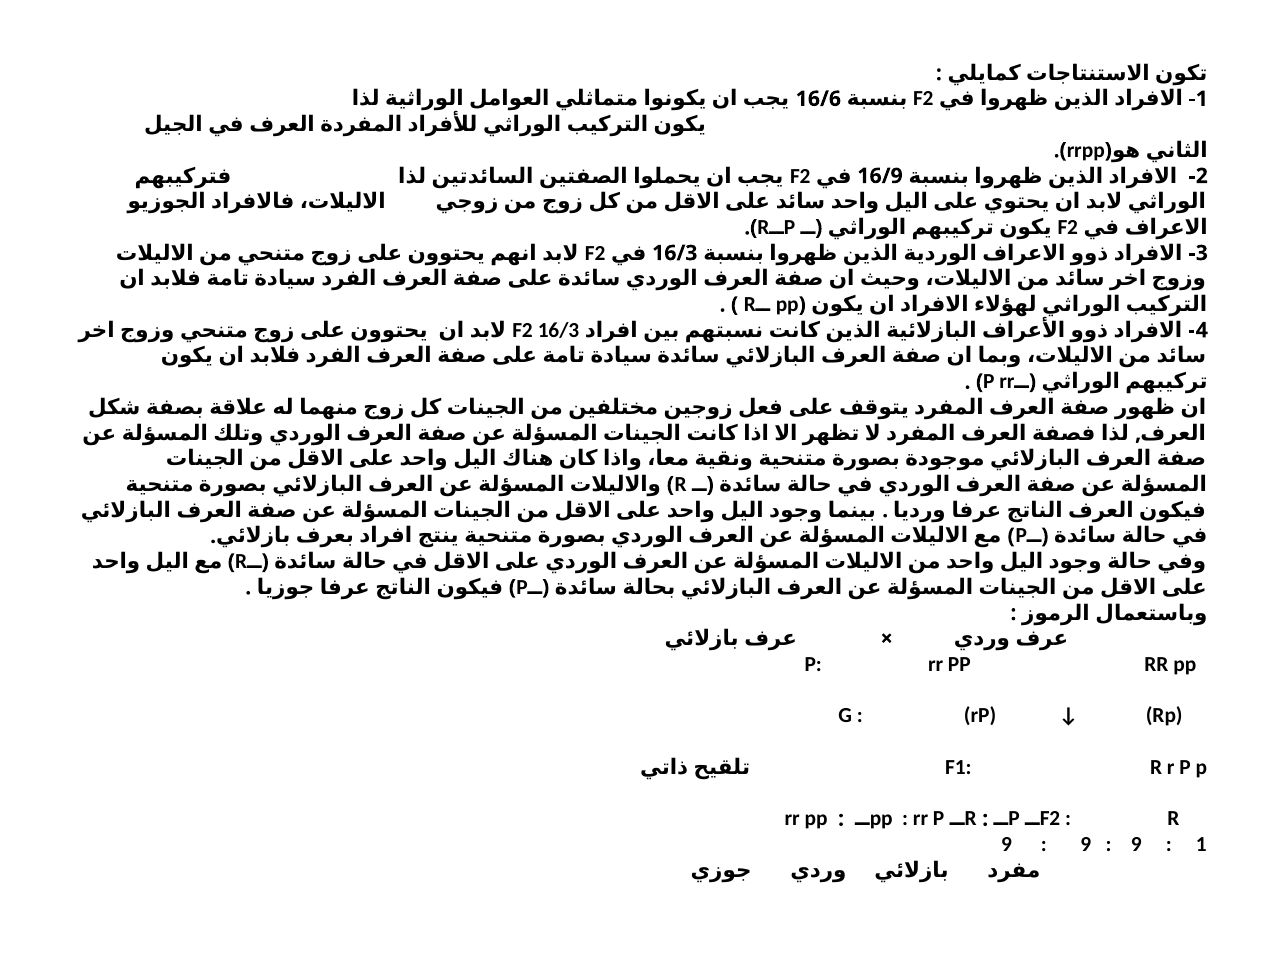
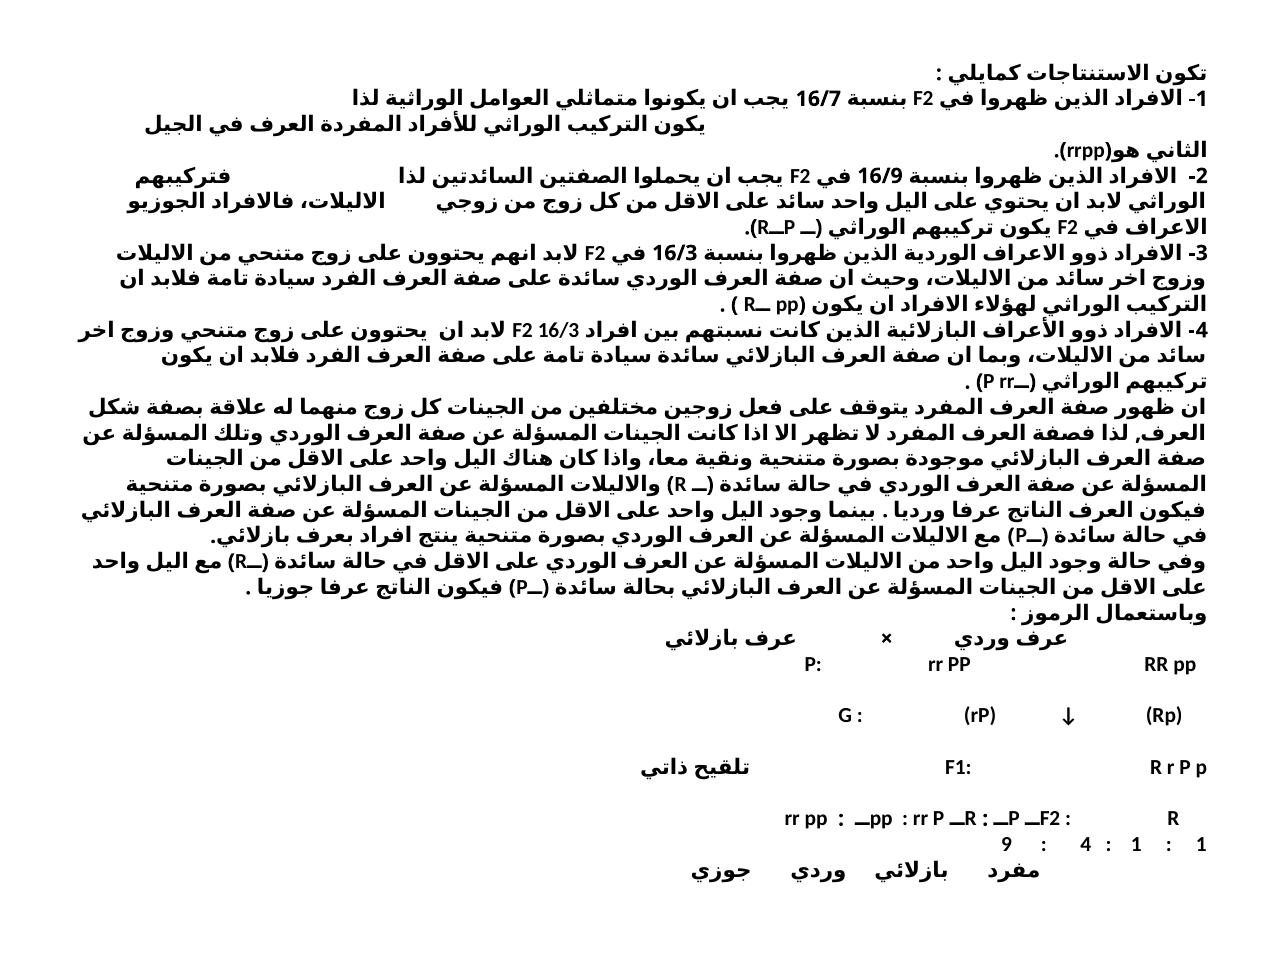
16/6: 16/6 -> 16/7
9 at (1086, 844): 9 -> 4
9 at (1136, 844): 9 -> 1
